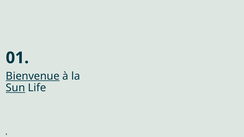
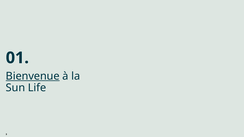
Sun underline: present -> none
